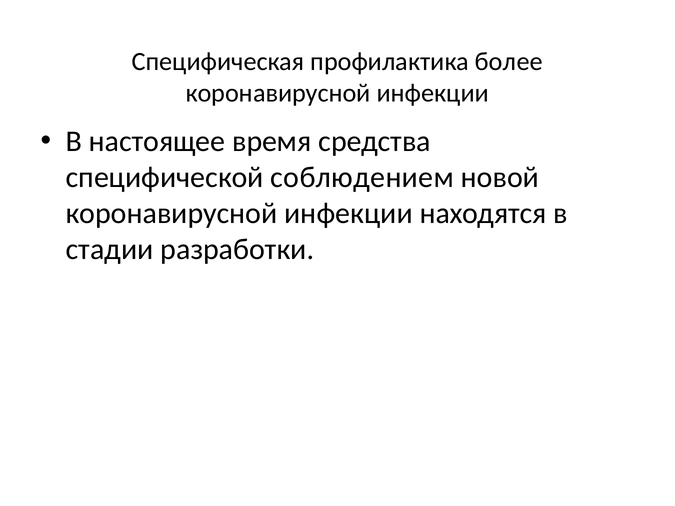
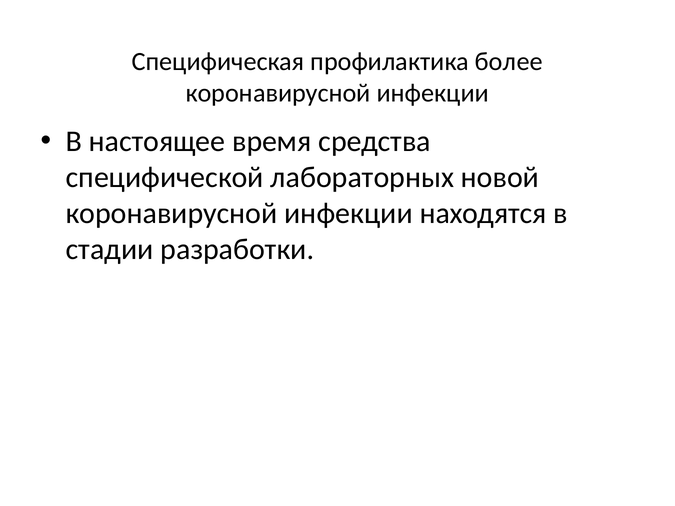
соблюдением: соблюдением -> лабораторных
